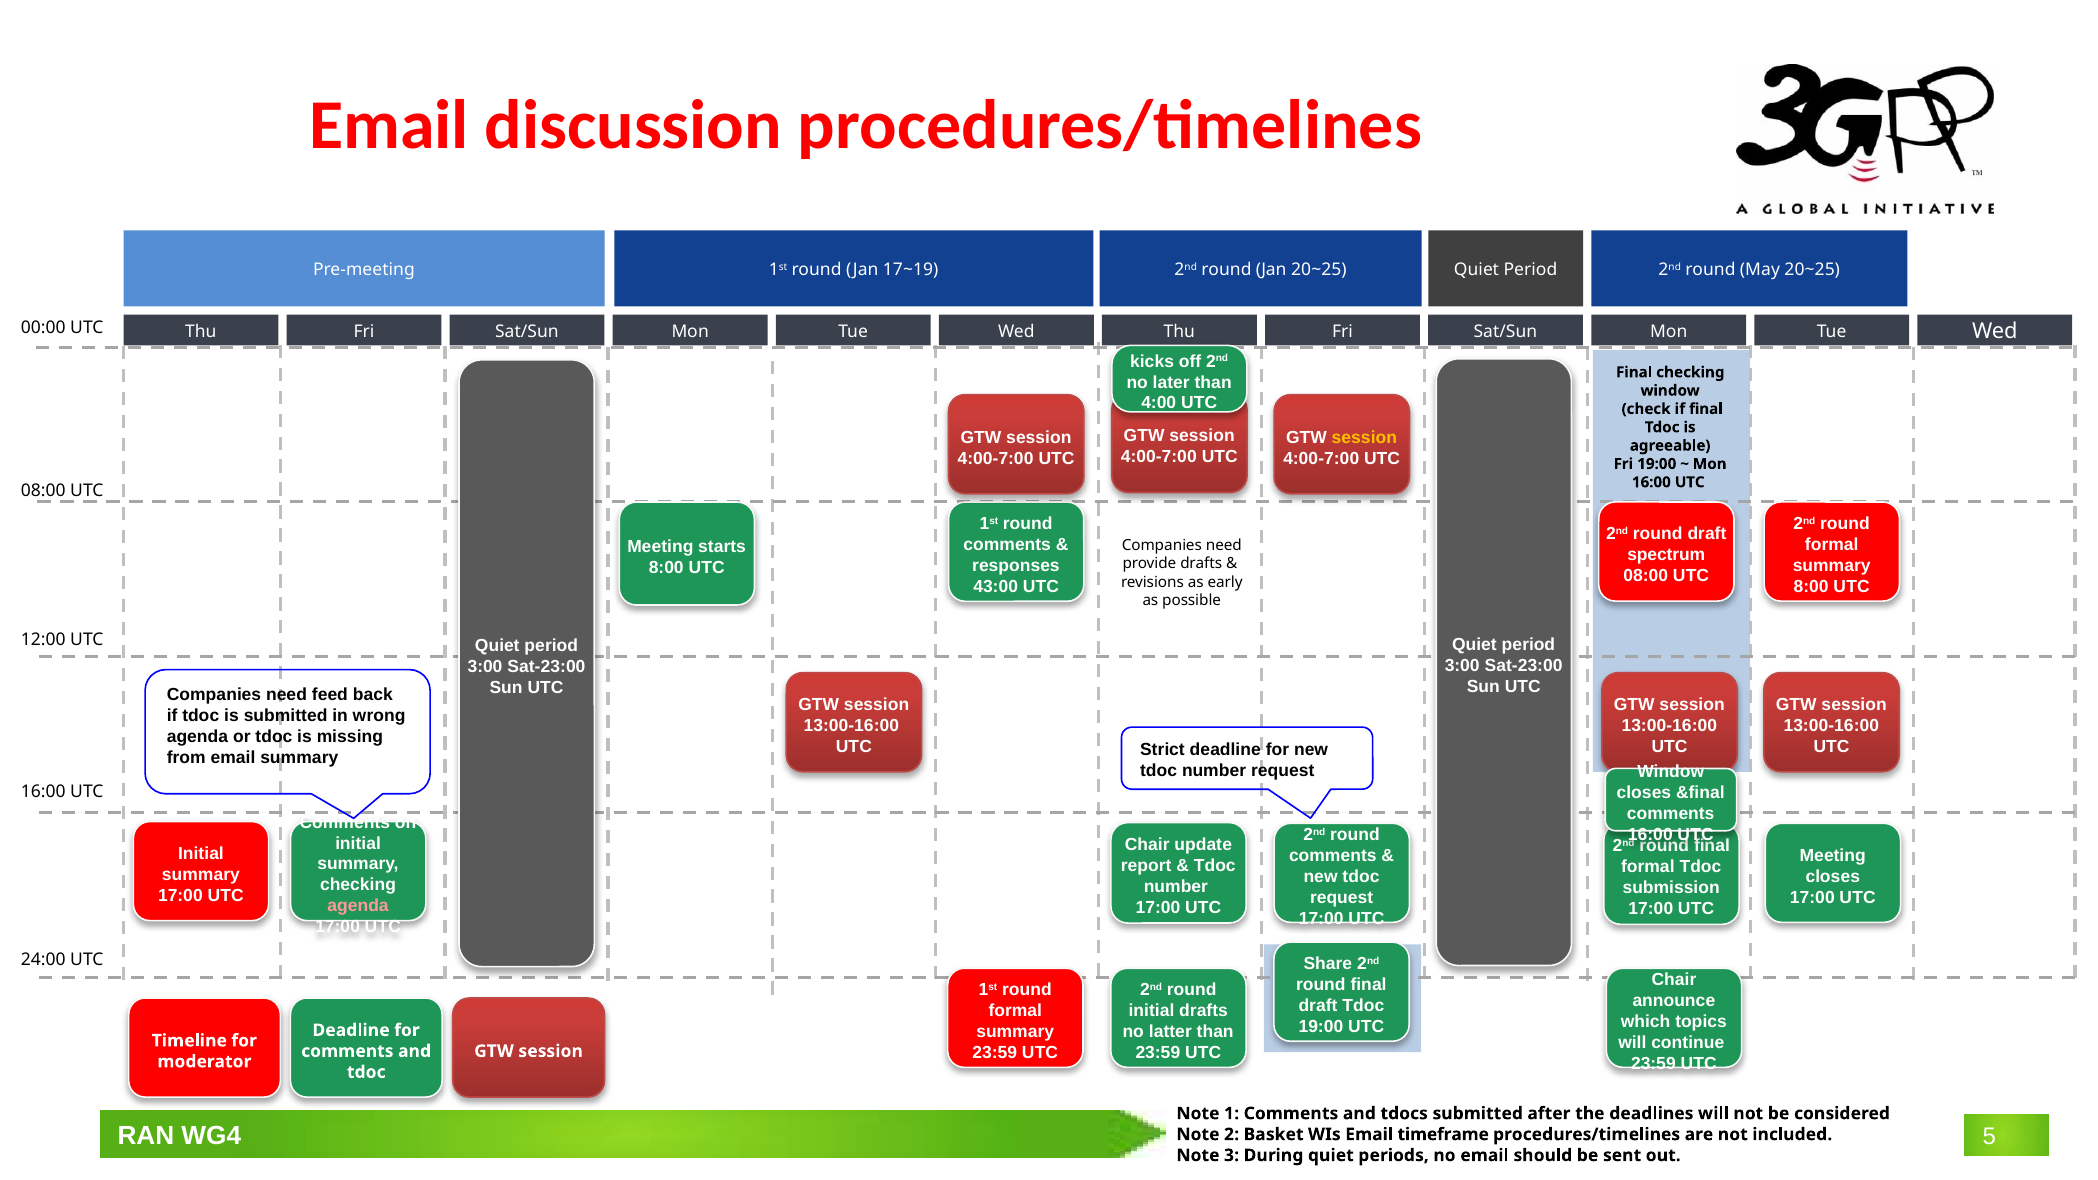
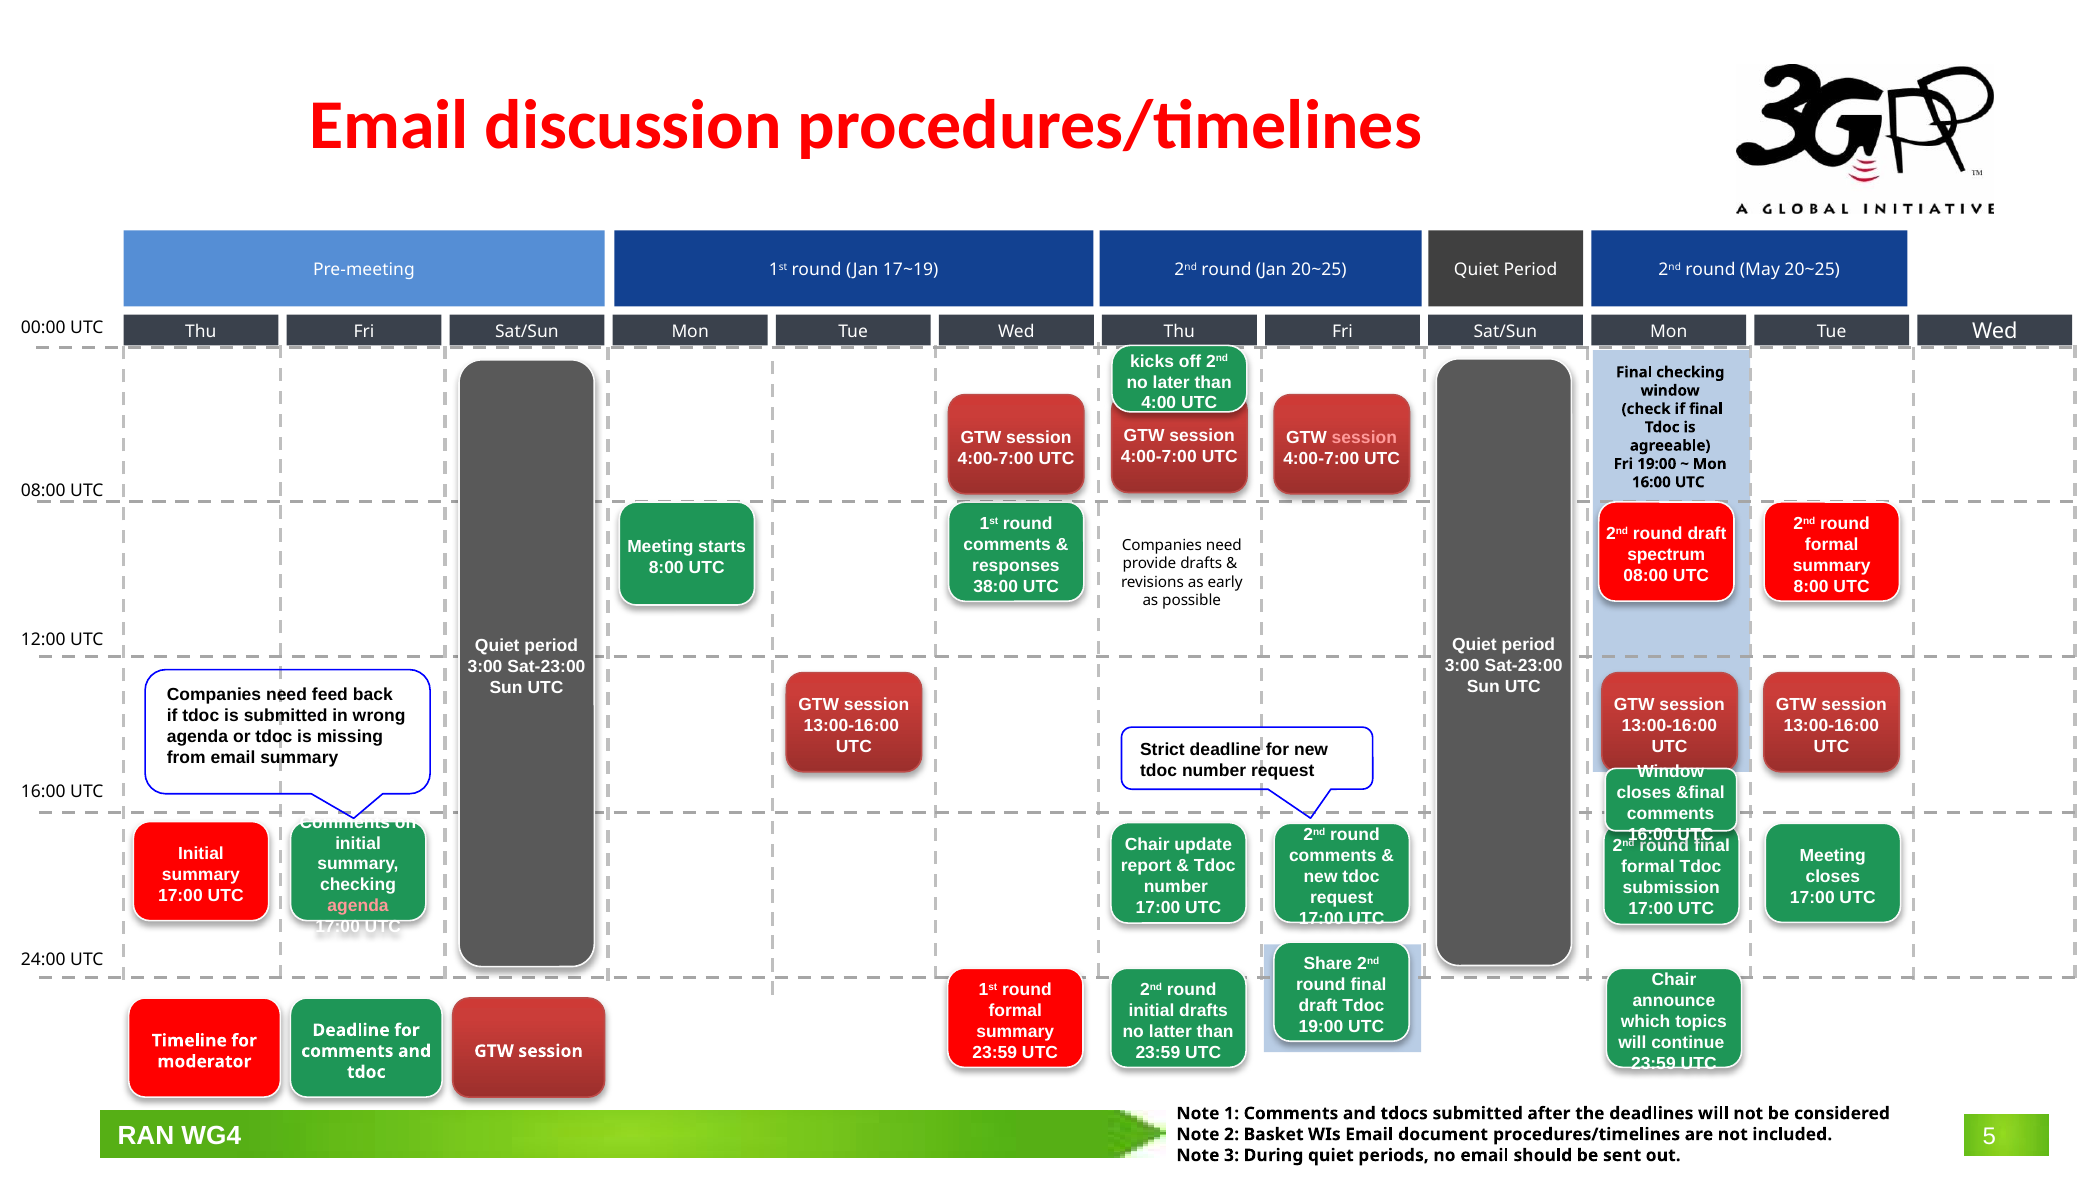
session at (1364, 437) colour: yellow -> pink
43:00: 43:00 -> 38:00
timeframe: timeframe -> document
